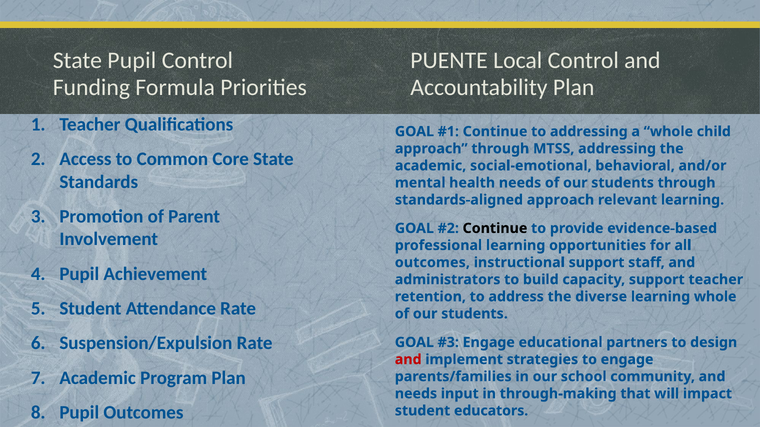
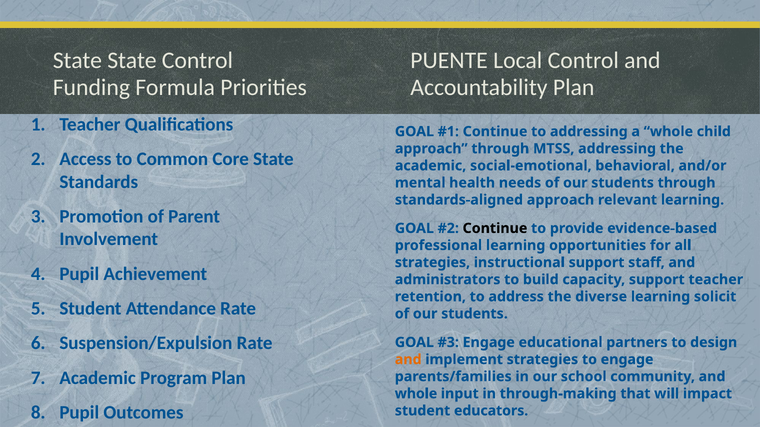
State Pupil: Pupil -> State
outcomes at (432, 263): outcomes -> strategies
learning whole: whole -> solicit
and at (408, 360) colour: red -> orange
needs at (416, 394): needs -> whole
